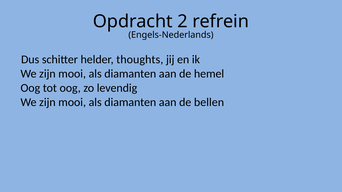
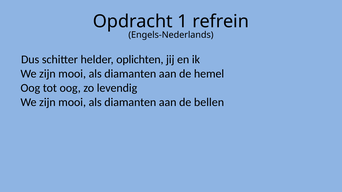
2: 2 -> 1
thoughts: thoughts -> oplichten
